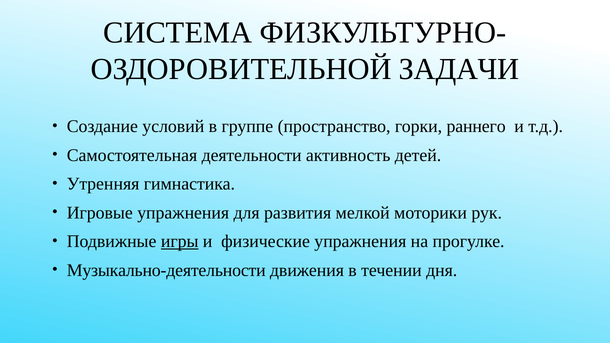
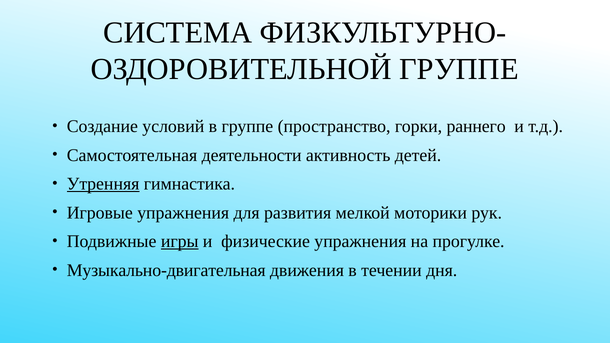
ЗАДАЧИ at (459, 69): ЗАДАЧИ -> ГРУППЕ
Утренняя underline: none -> present
Музыкально-деятельности: Музыкально-деятельности -> Музыкально-двигательная
